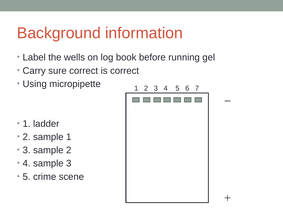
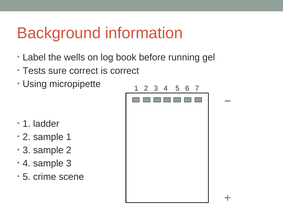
Carry: Carry -> Tests
